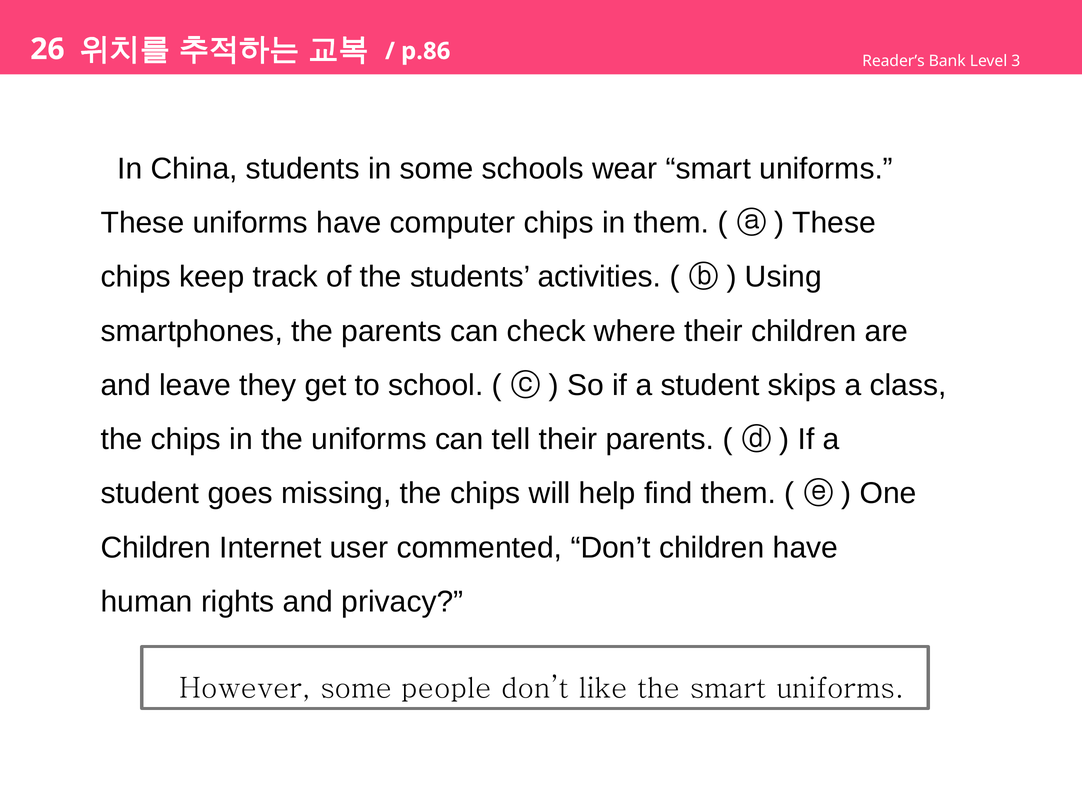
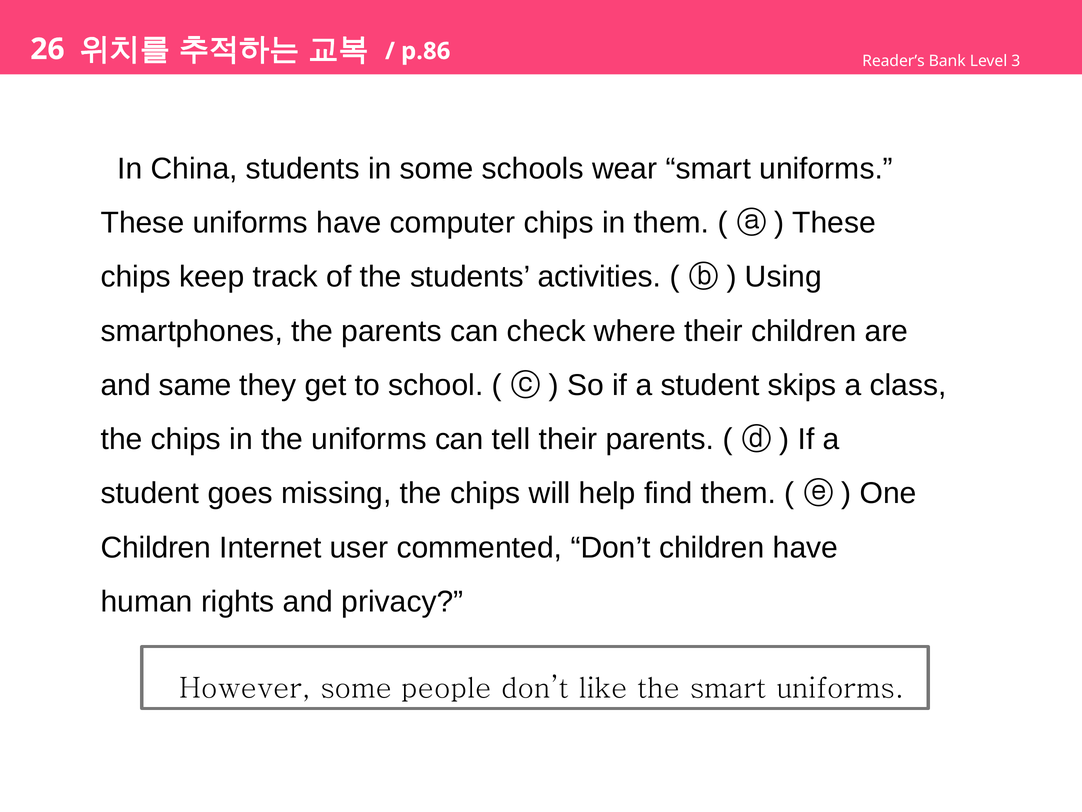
leave: leave -> same
